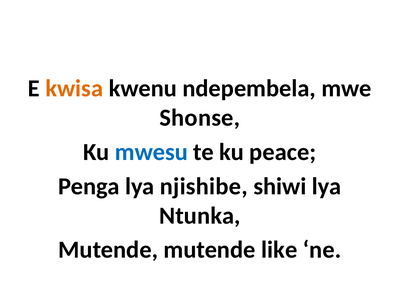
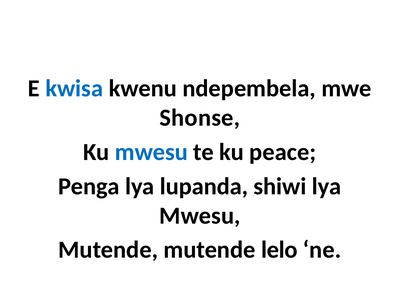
kwisa colour: orange -> blue
njishibe: njishibe -> lupanda
Ntunka at (200, 216): Ntunka -> Mwesu
like: like -> lelo
